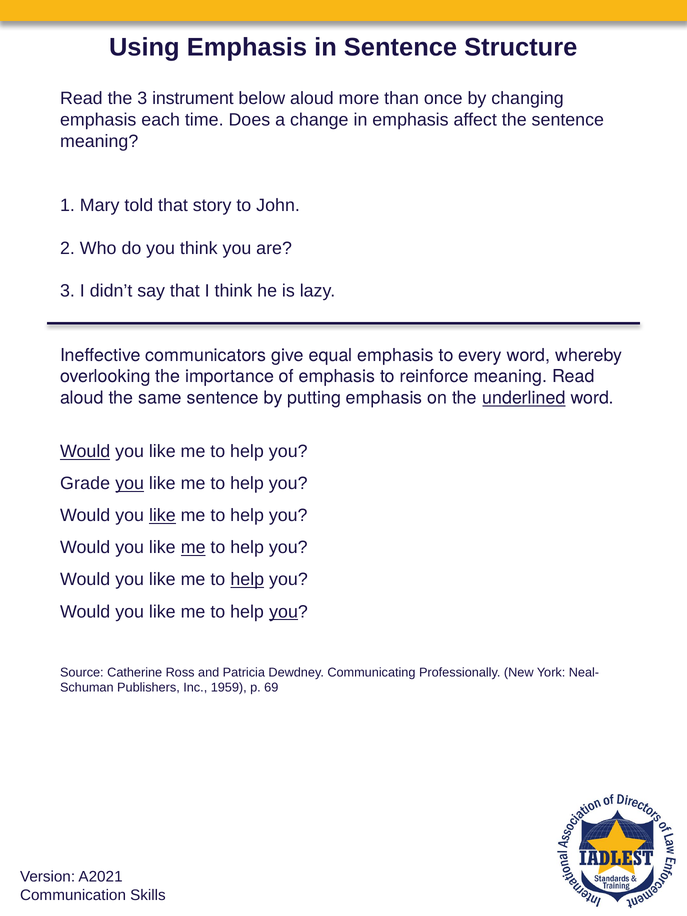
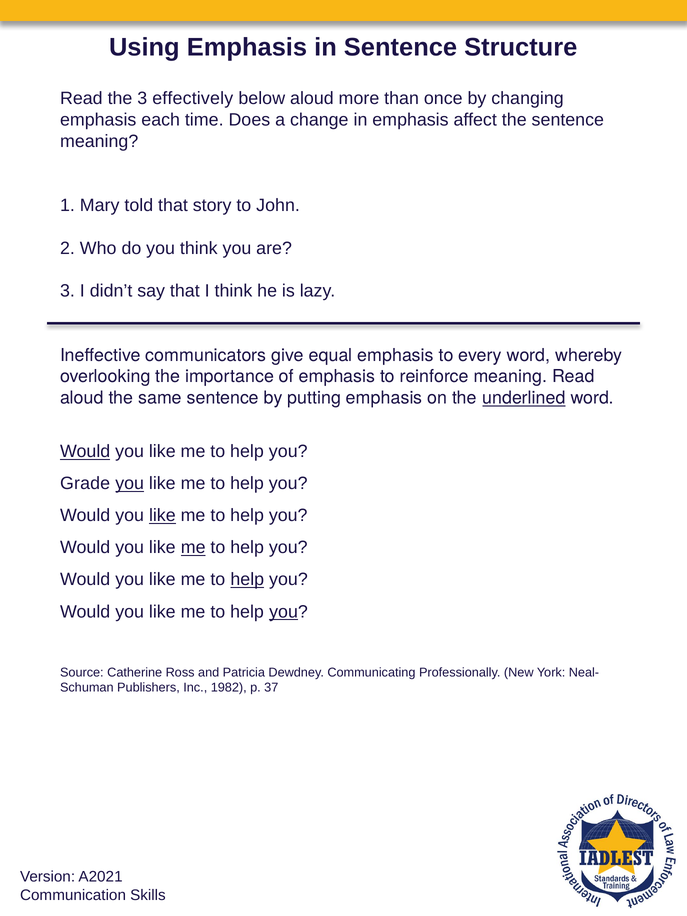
instrument: instrument -> effectively
1959: 1959 -> 1982
69: 69 -> 37
